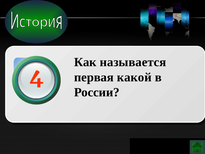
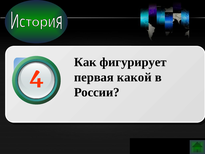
называется: называется -> фигурирует
